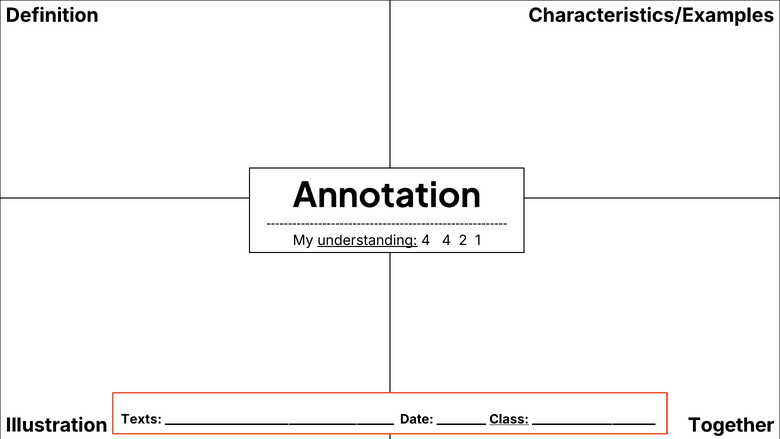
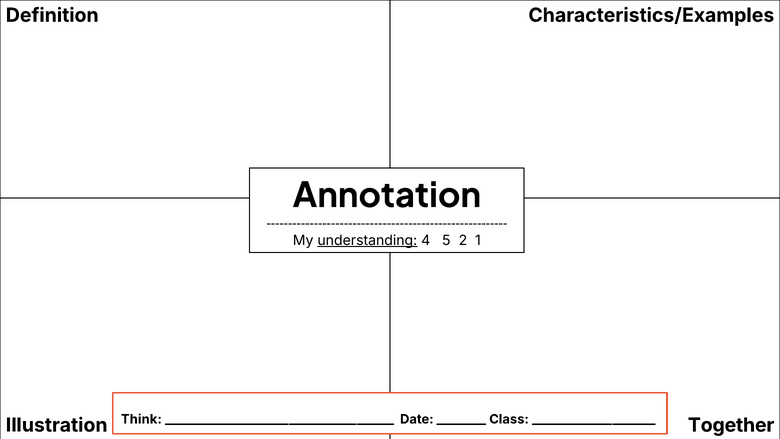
4 4: 4 -> 5
Texts: Texts -> Think
Class underline: present -> none
